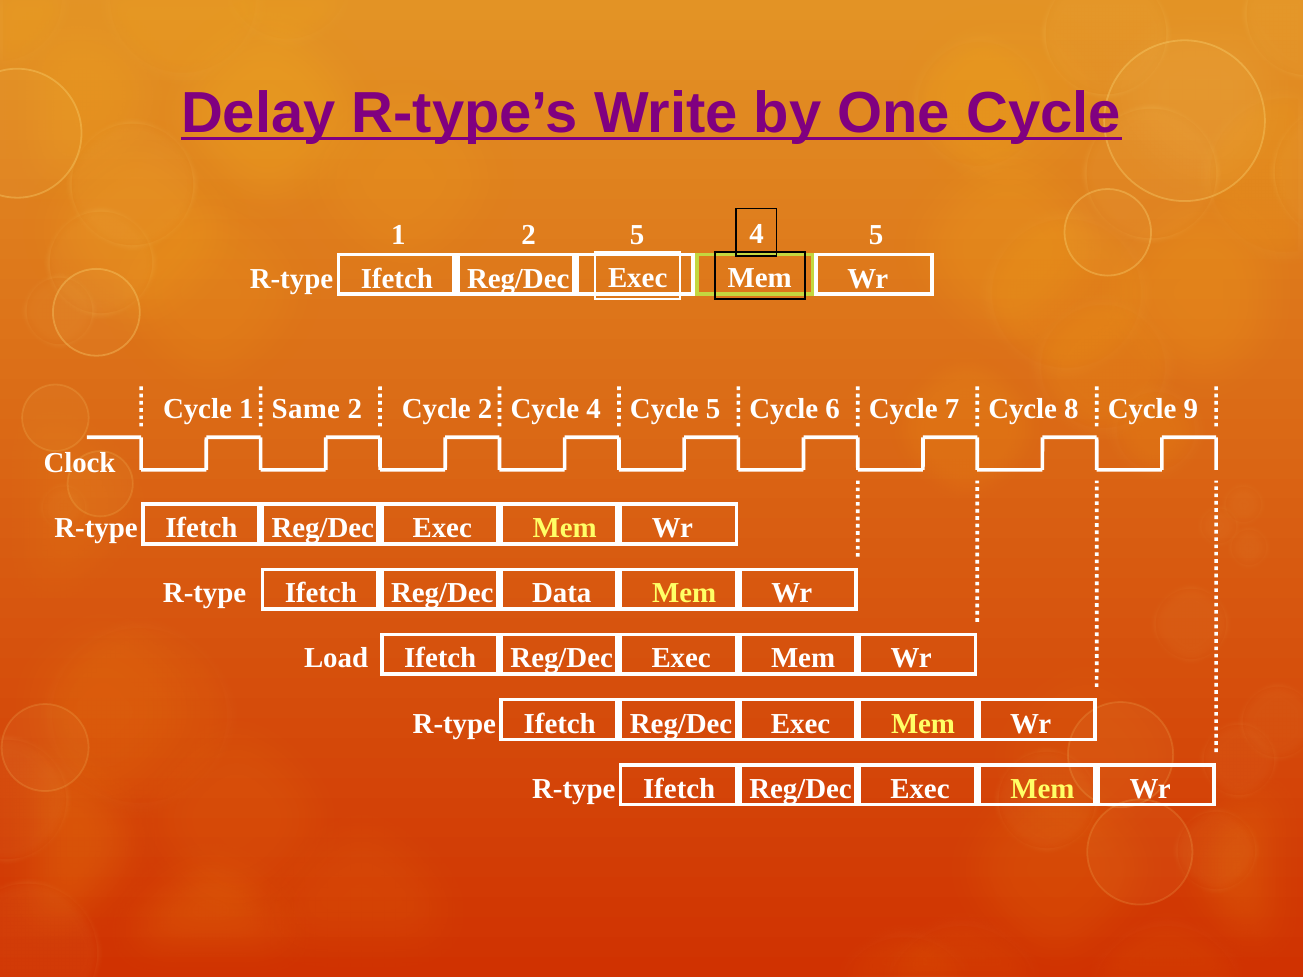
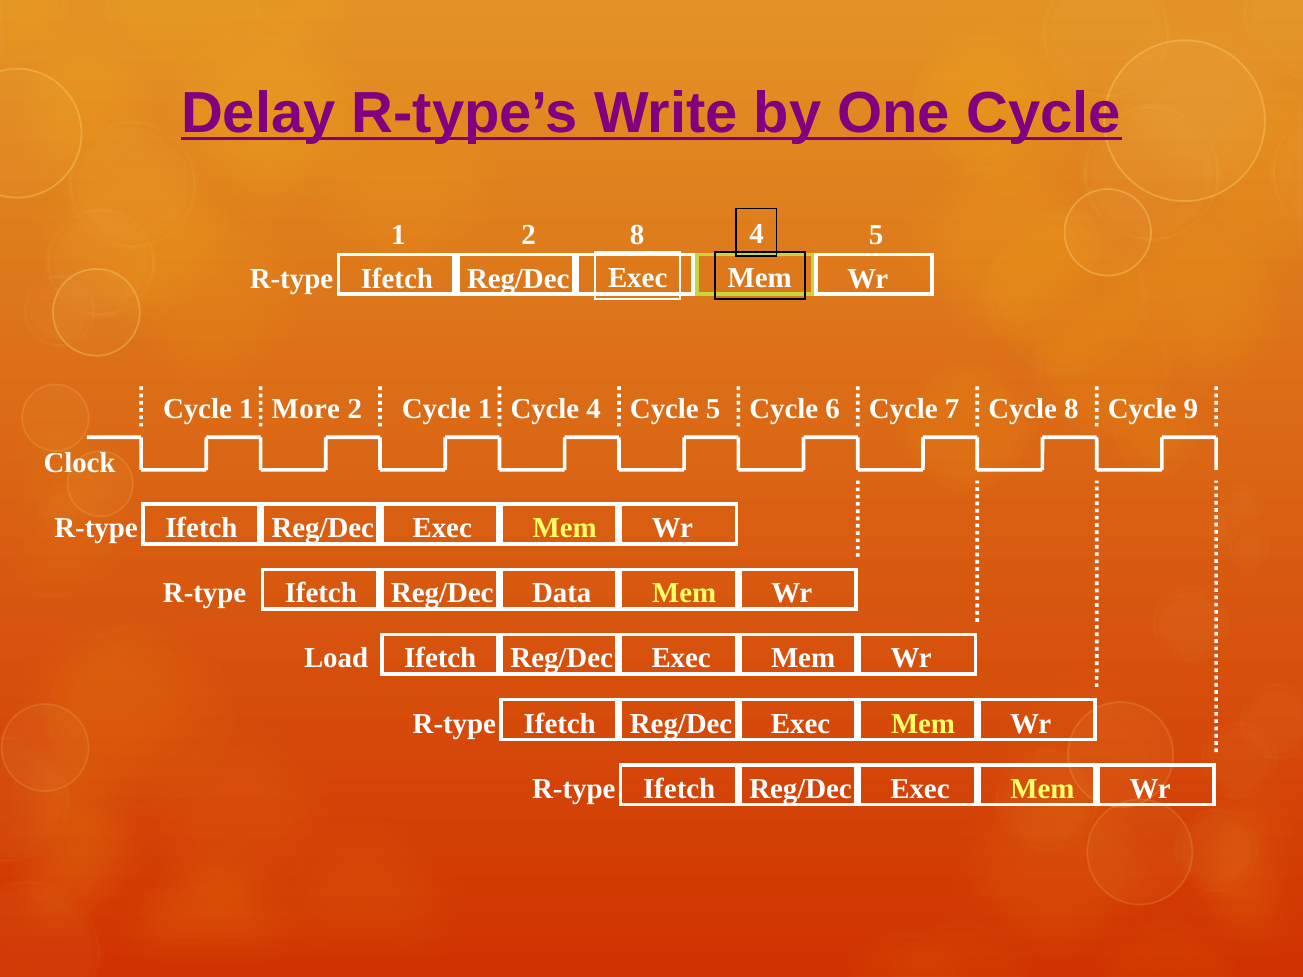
2 5: 5 -> 8
Same: Same -> More
2 Cycle 2: 2 -> 1
